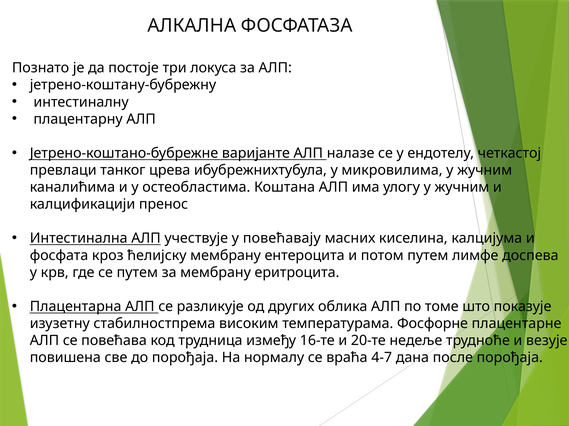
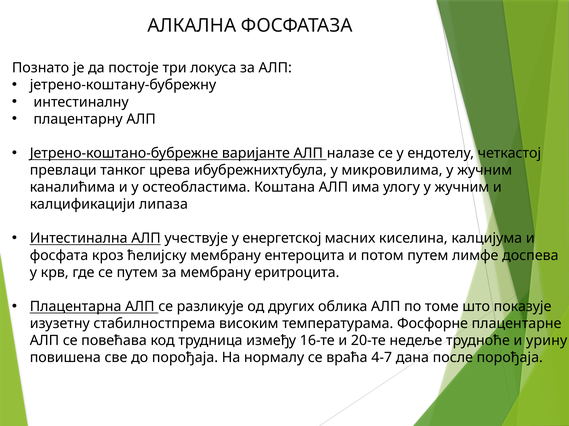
пренос: пренос -> липаза
повећавају: повећавају -> енергетској
везује: везује -> урину
